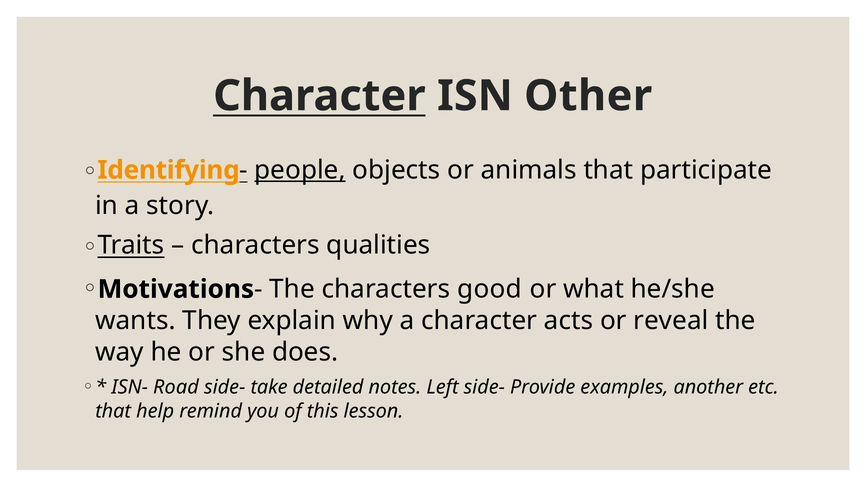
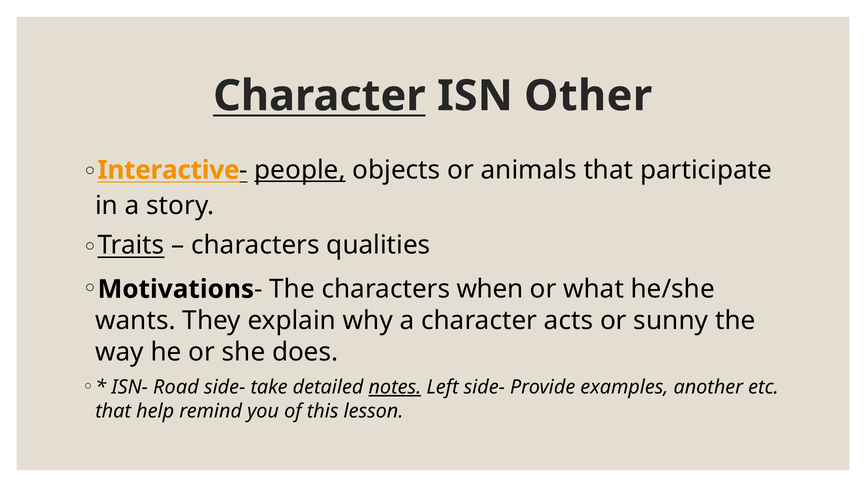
Identifying: Identifying -> Interactive
good: good -> when
reveal: reveal -> sunny
notes underline: none -> present
